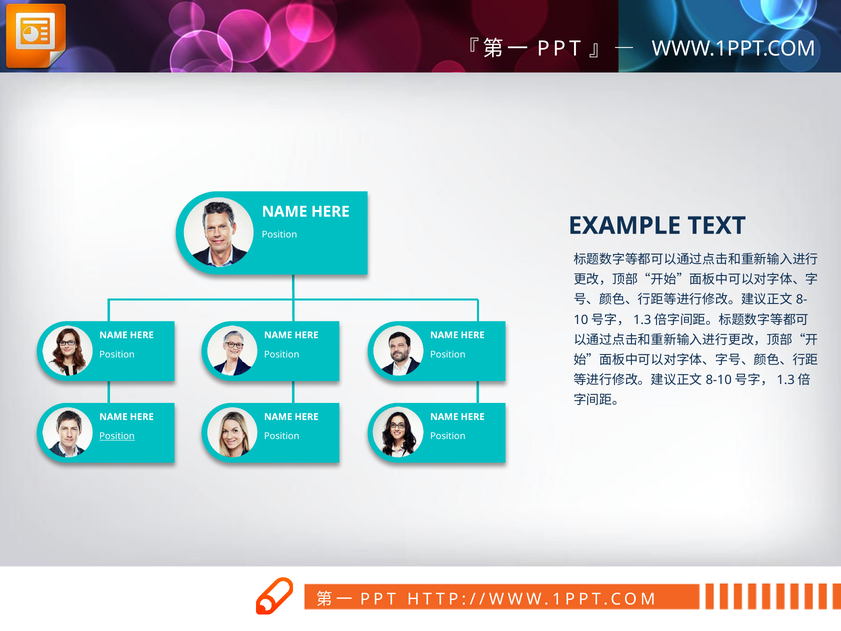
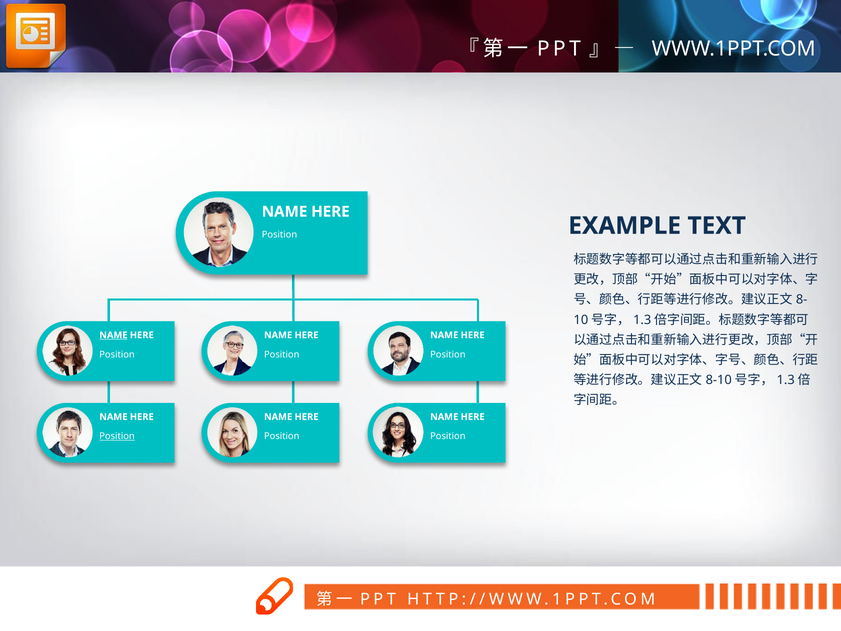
NAME at (113, 335) underline: none -> present
